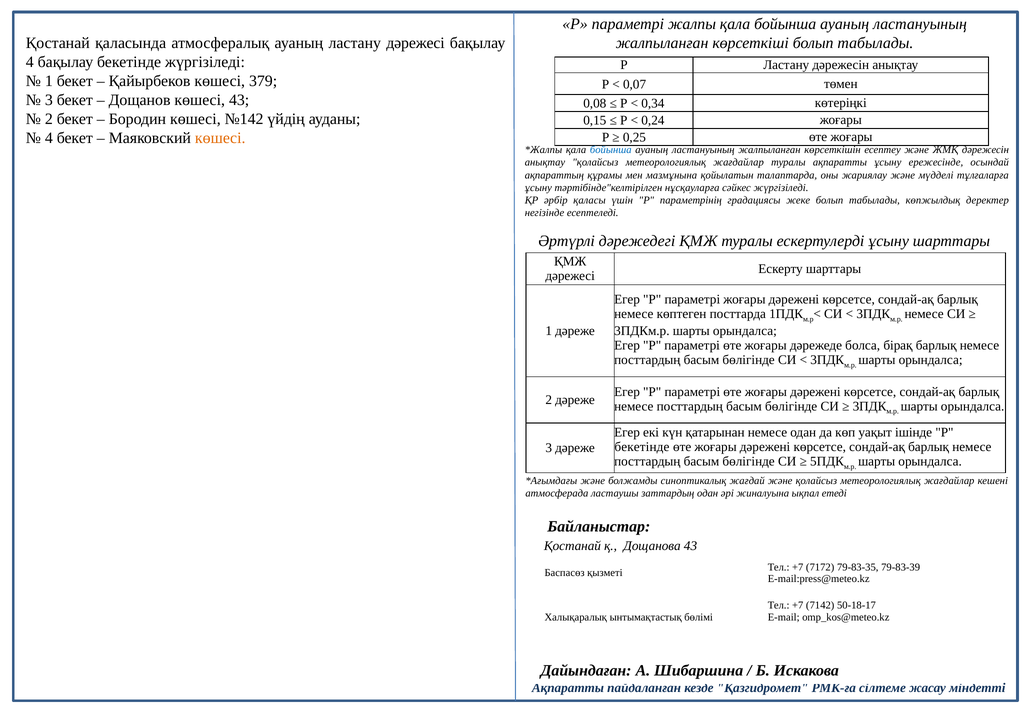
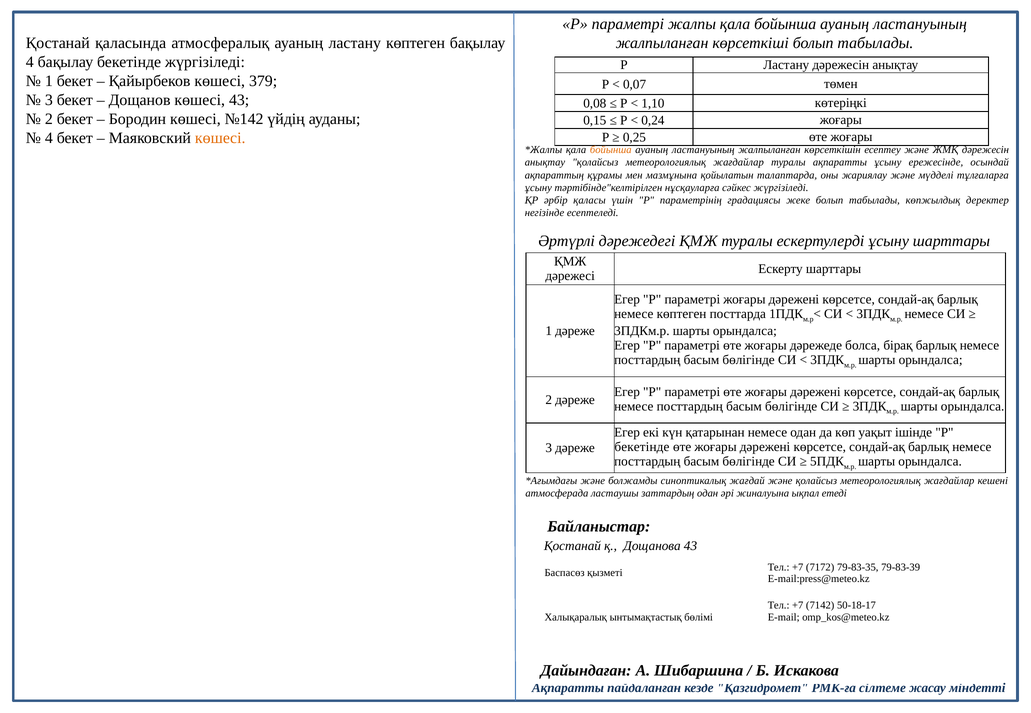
ластану дәрежесі: дәрежесі -> көптеген
0,34: 0,34 -> 1,10
бойынша at (611, 150) colour: blue -> orange
